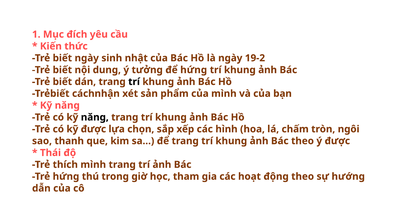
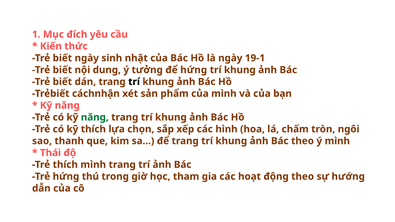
19-2: 19-2 -> 19-1
năng at (95, 117) colour: black -> green
kỹ được: được -> thích
ý được: được -> mình
